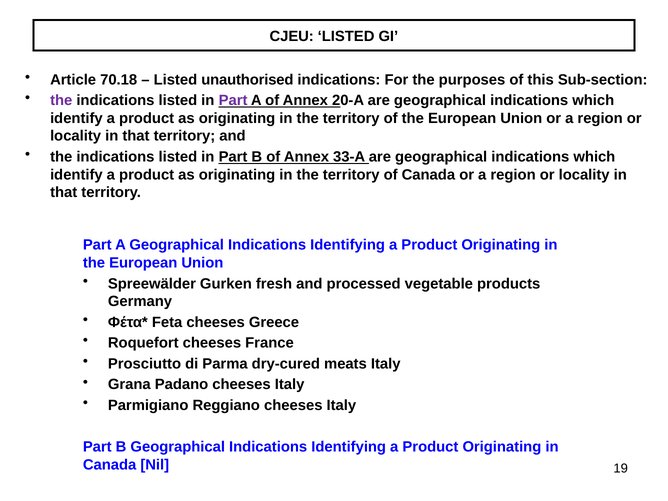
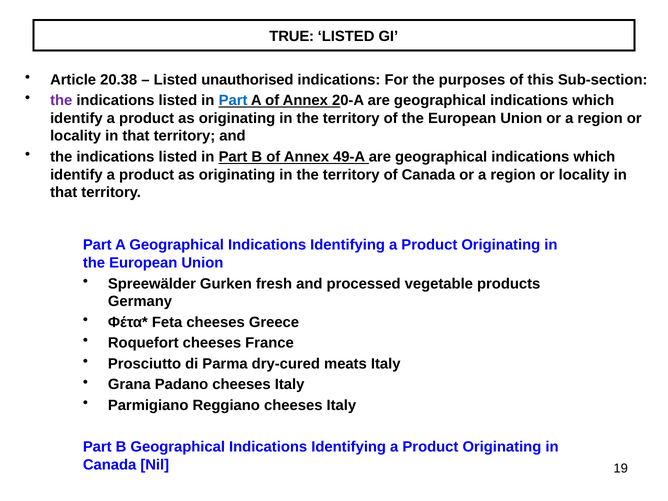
CJEU: CJEU -> TRUE
70.18: 70.18 -> 20.38
Part at (233, 100) colour: purple -> blue
33-A: 33-A -> 49-A
